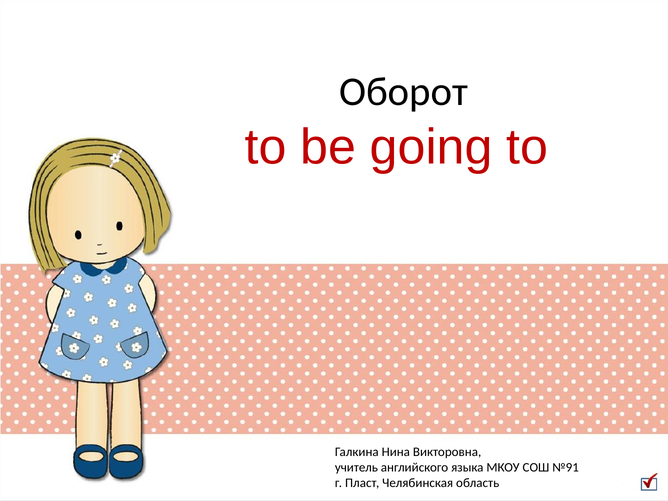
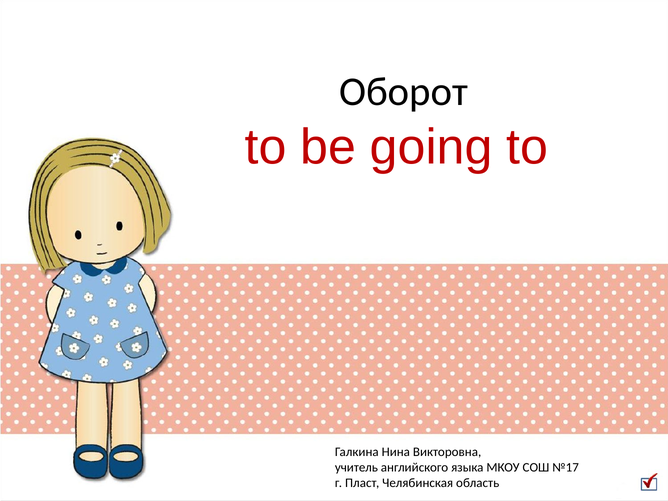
№91: №91 -> №17
